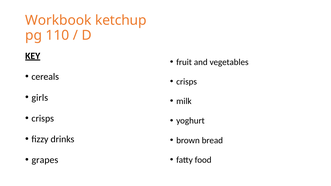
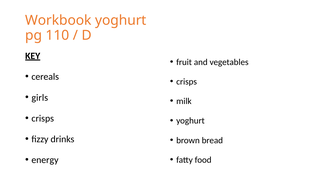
Workbook ketchup: ketchup -> yoghurt
grapes: grapes -> energy
